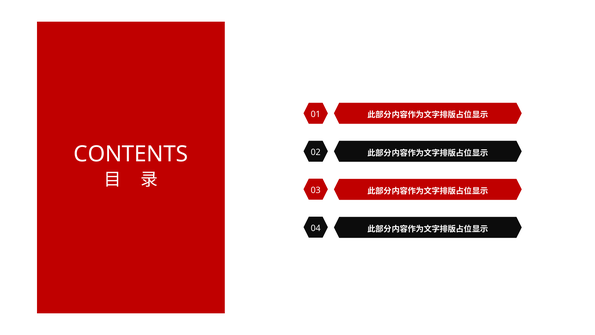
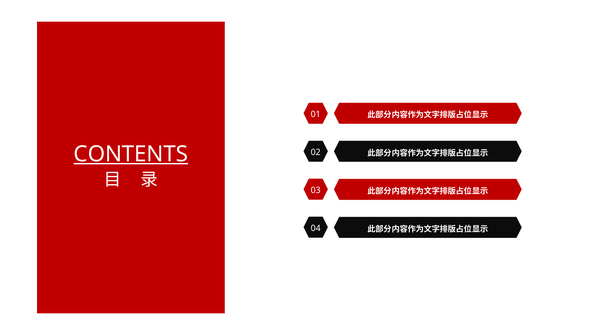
CONTENTS underline: none -> present
